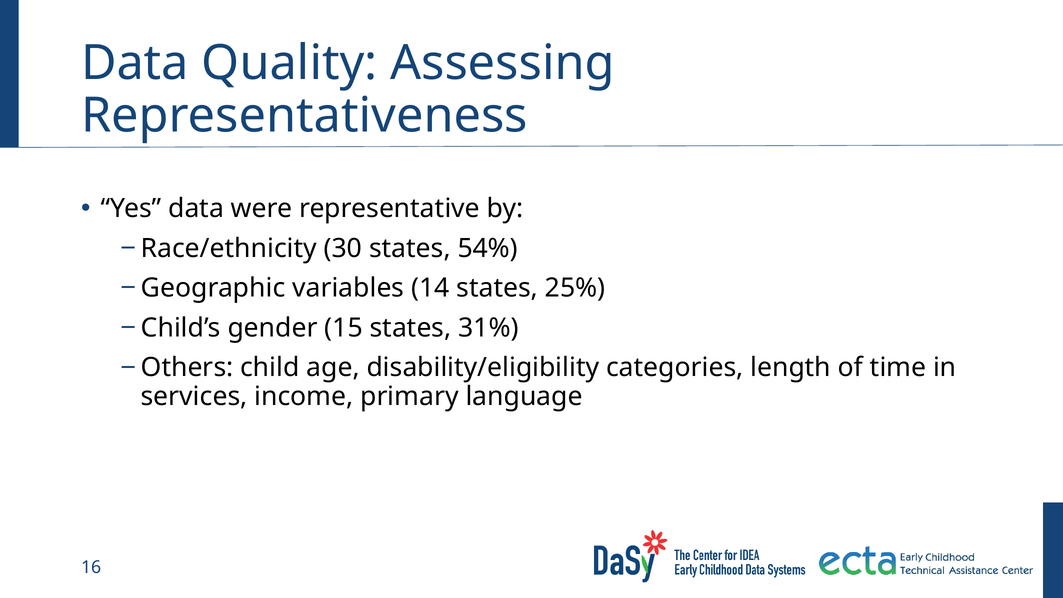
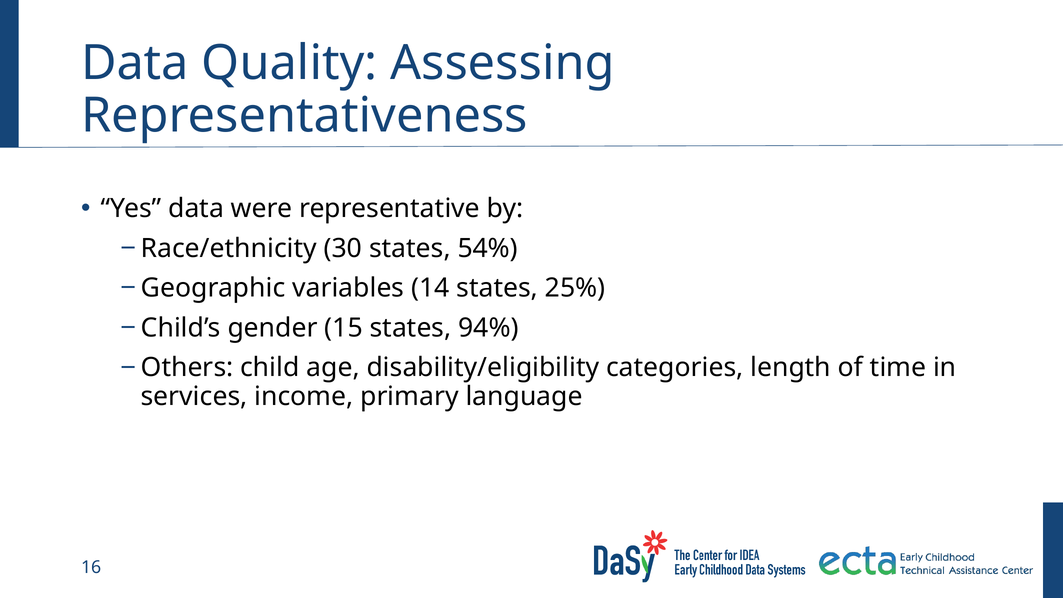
31%: 31% -> 94%
